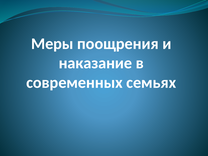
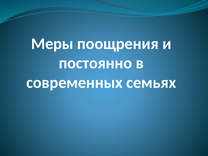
наказание: наказание -> постоянно
